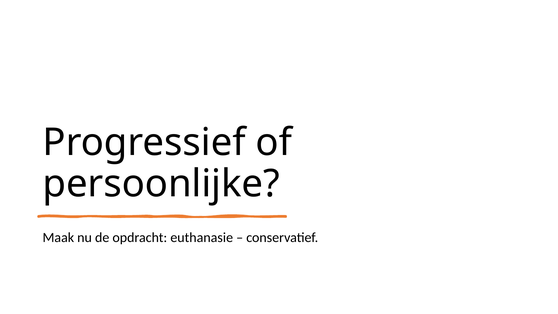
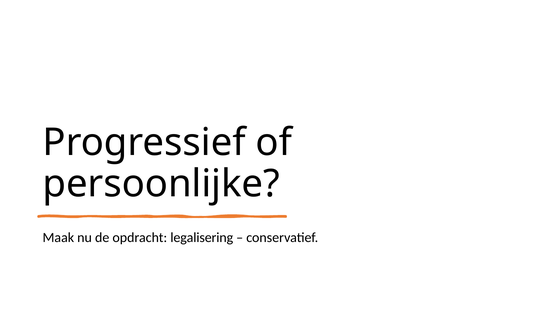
euthanasie: euthanasie -> legalisering
